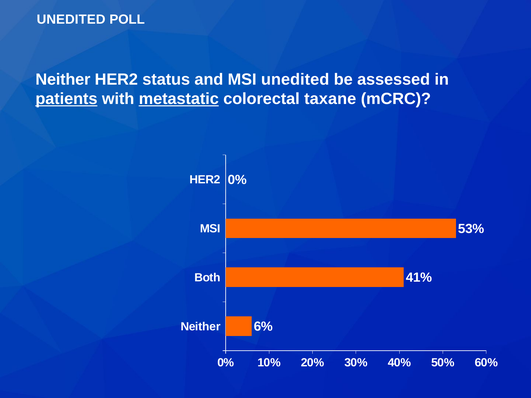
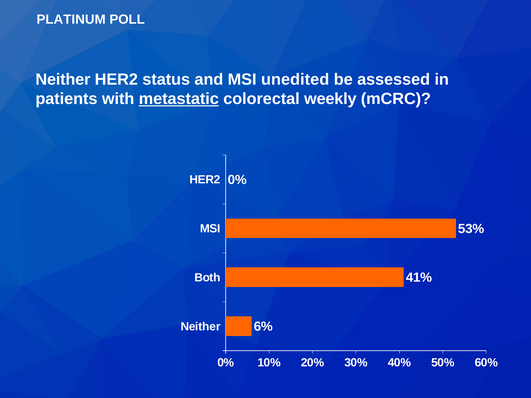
UNEDITED at (71, 19): UNEDITED -> PLATINUM
patients underline: present -> none
taxane: taxane -> weekly
